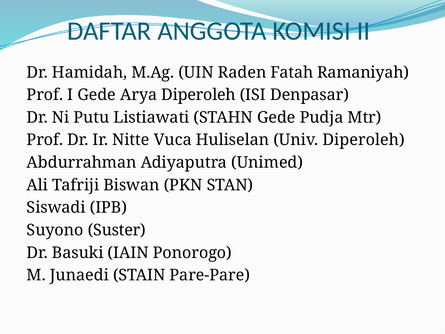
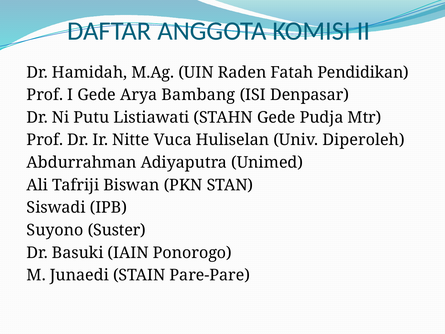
Ramaniyah: Ramaniyah -> Pendidikan
Arya Diperoleh: Diperoleh -> Bambang
